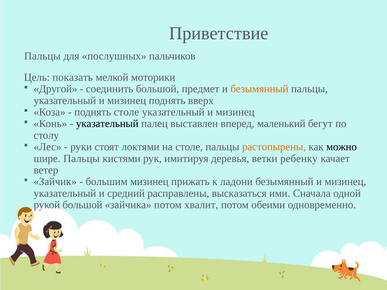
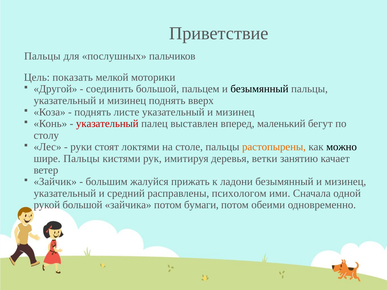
предмет: предмет -> пальцем
безымянный at (259, 89) colour: orange -> black
поднять столе: столе -> листе
указательный at (107, 124) colour: black -> red
ребенку: ребенку -> занятию
большим мизинец: мизинец -> жалуйся
высказаться: высказаться -> психологом
хвалит: хвалит -> бумаги
